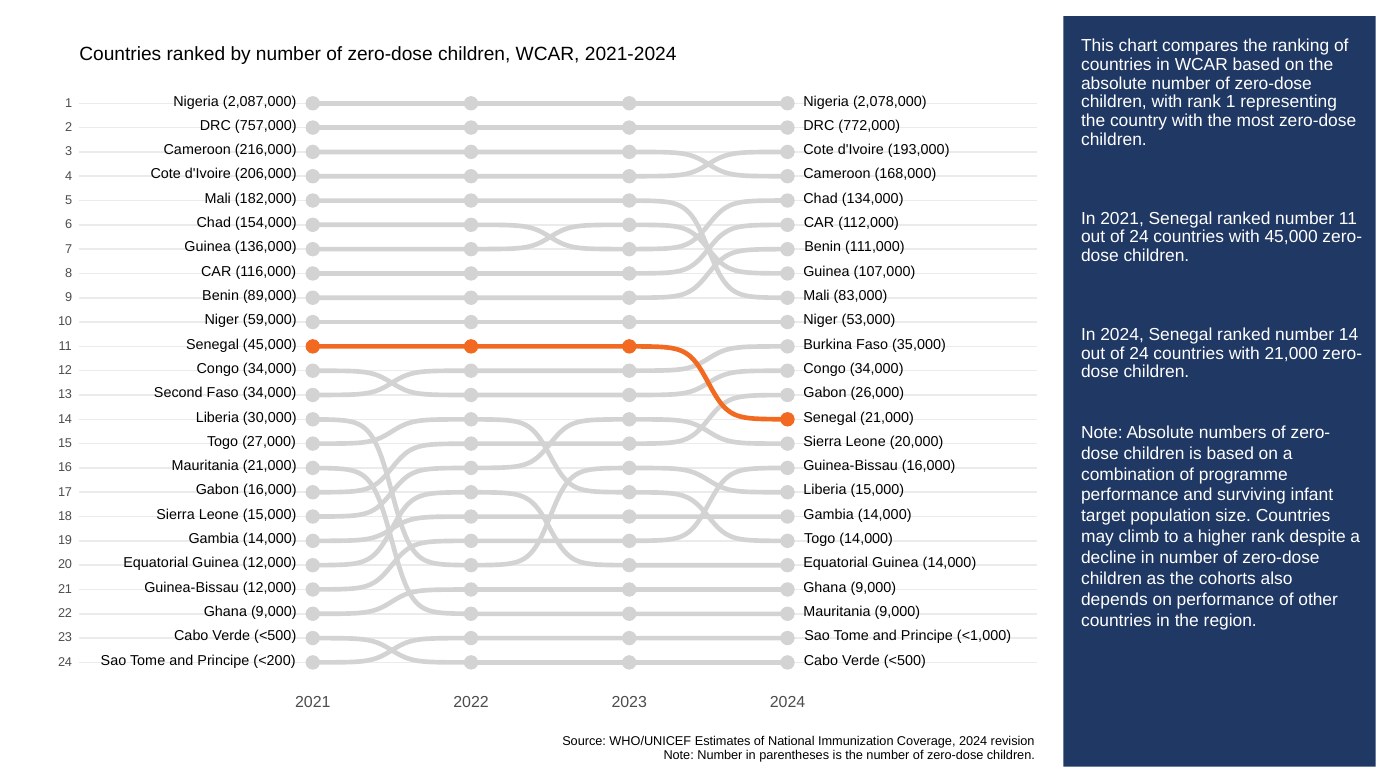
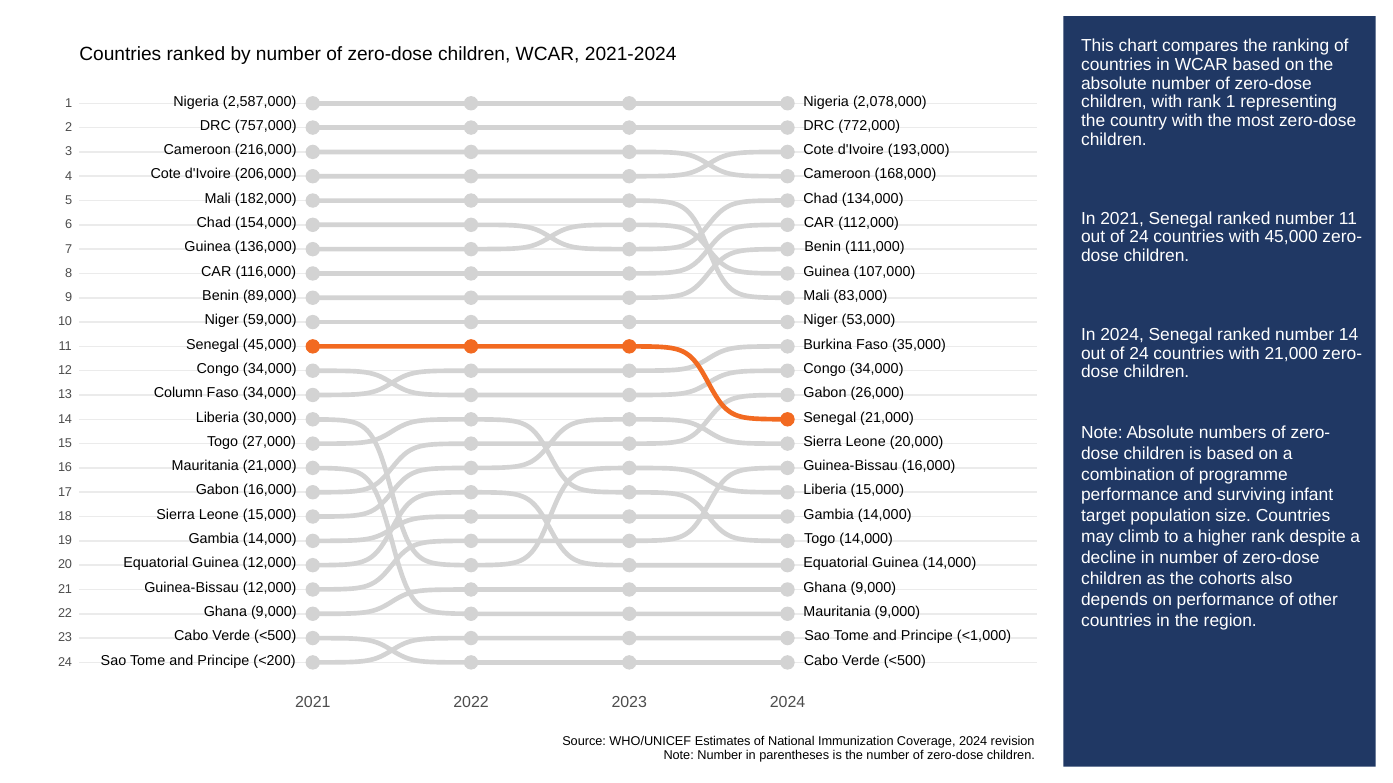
2,087,000: 2,087,000 -> 2,587,000
Second: Second -> Column
